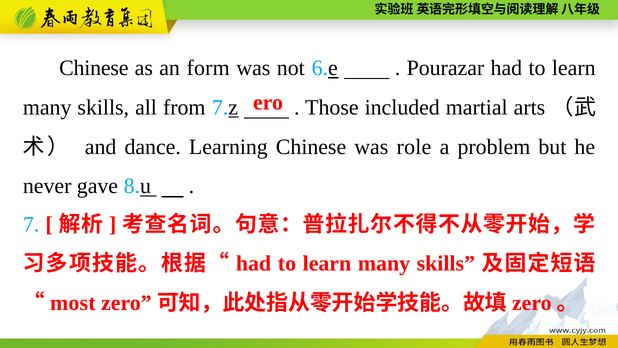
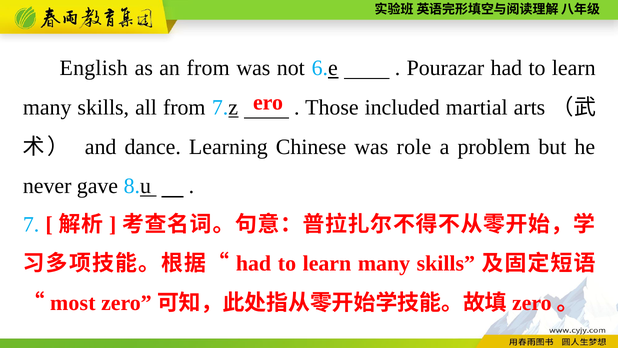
Chinese at (94, 68): Chinese -> English
an form: form -> from
